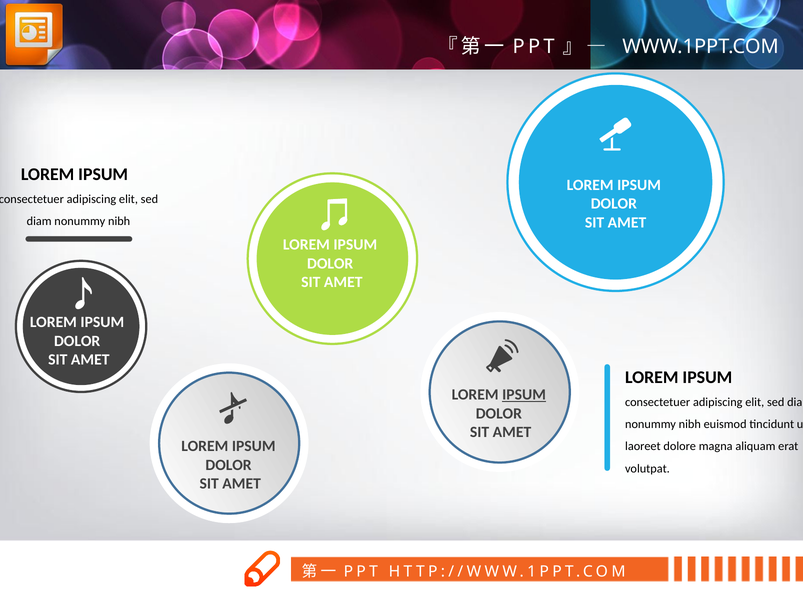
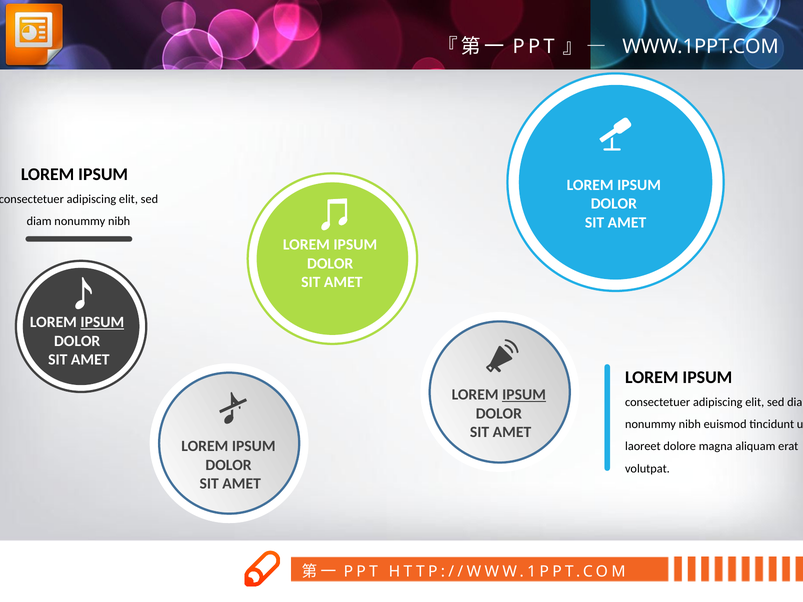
IPSUM at (102, 322) underline: none -> present
